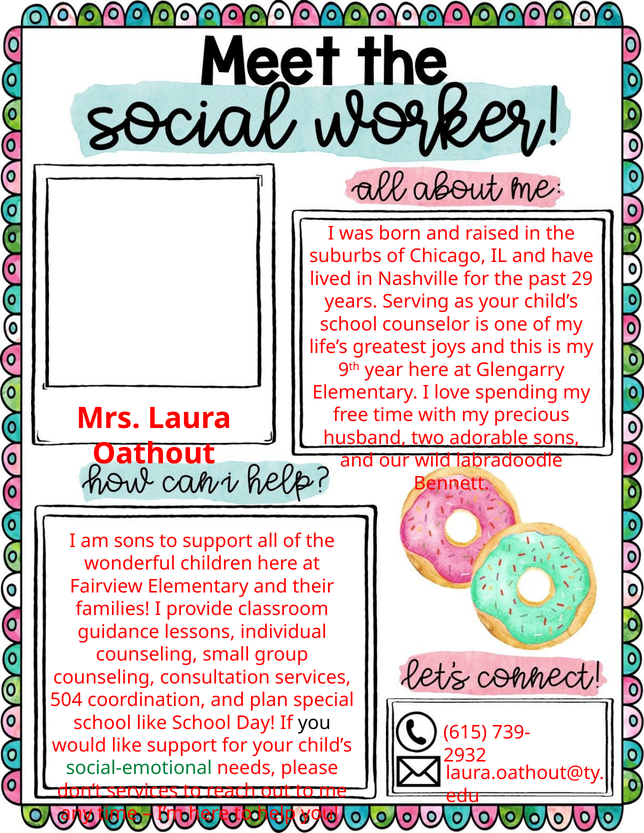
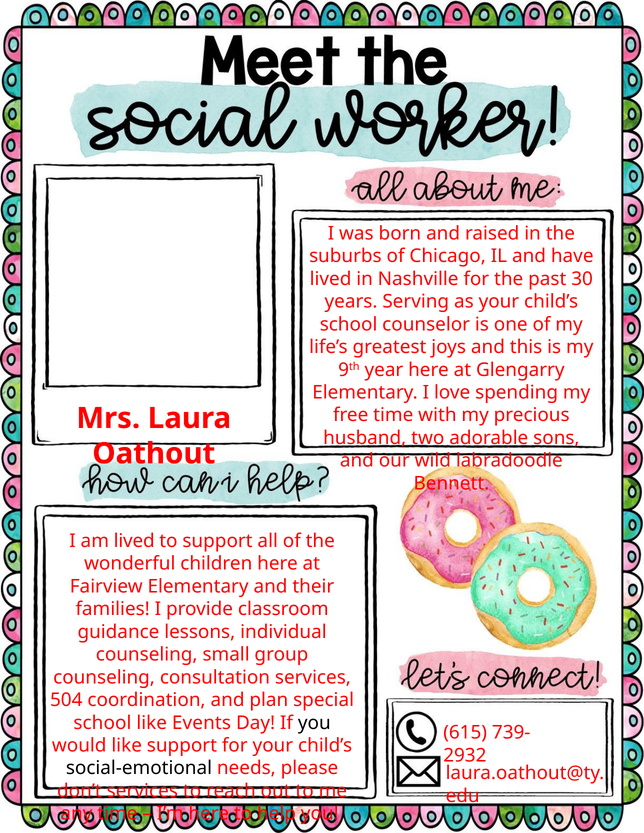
29: 29 -> 30
am sons: sons -> lived
like School: School -> Events
social-emotional colour: green -> black
